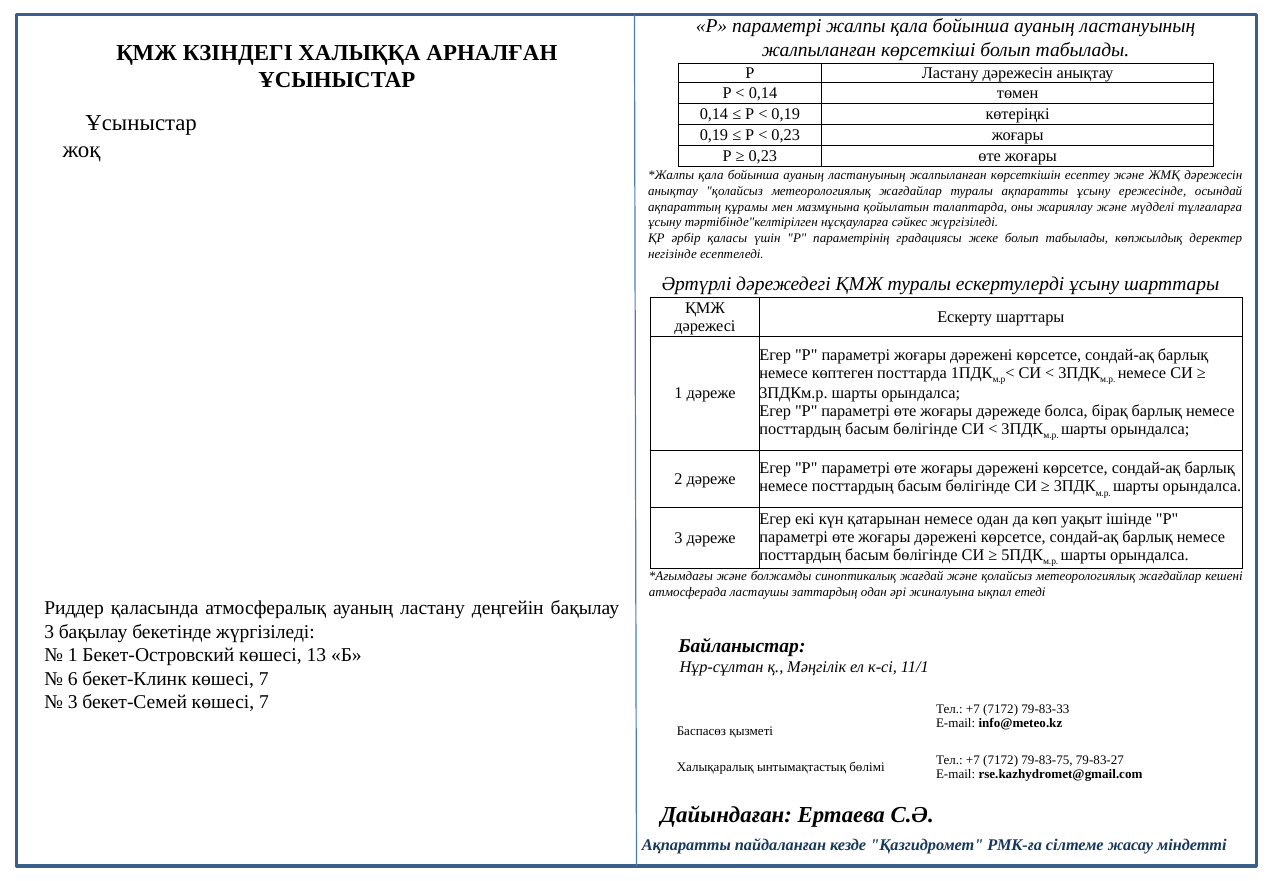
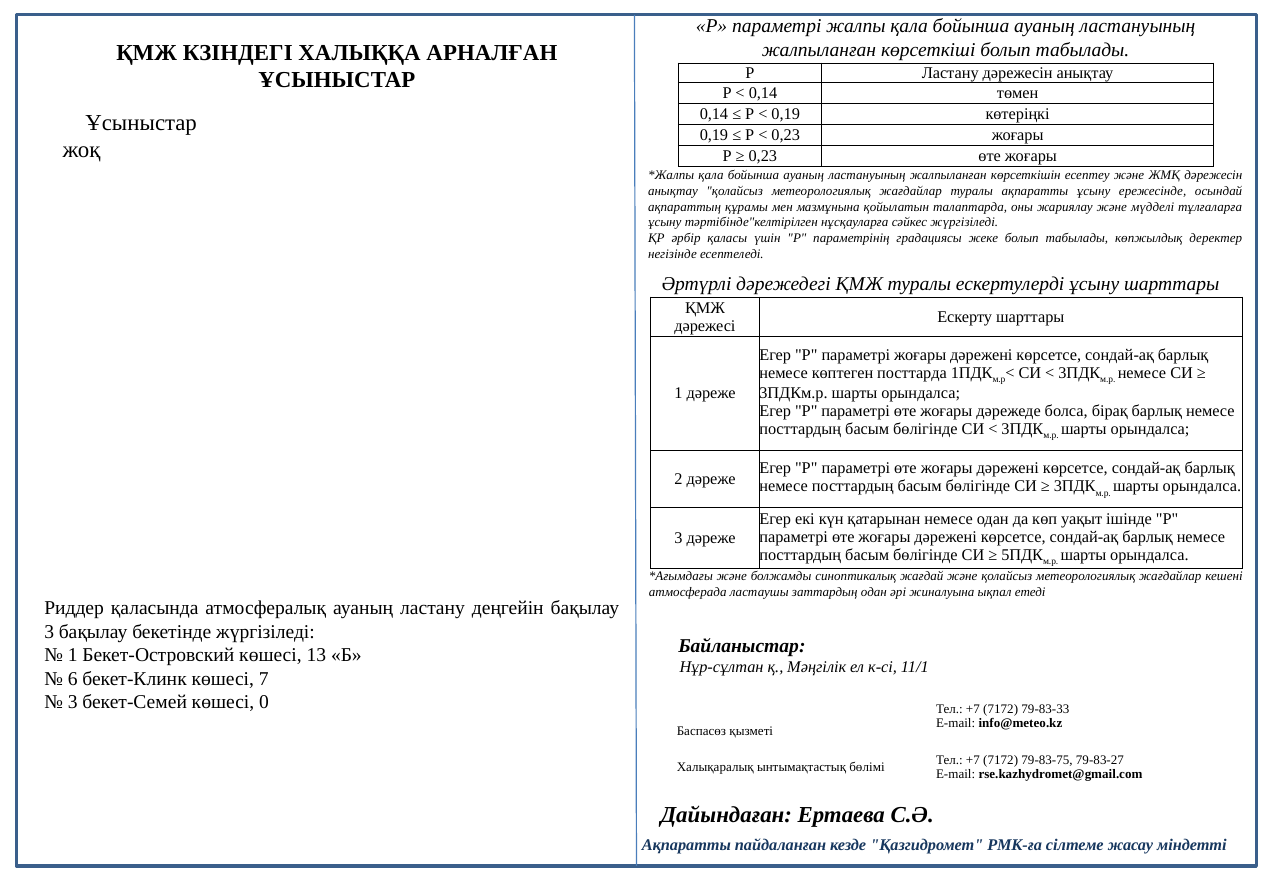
бекет-Семей көшесі 7: 7 -> 0
